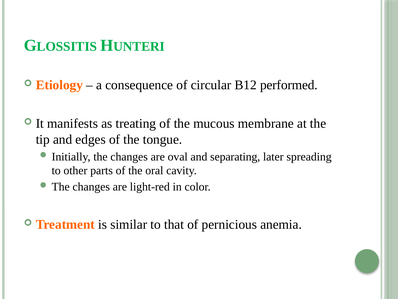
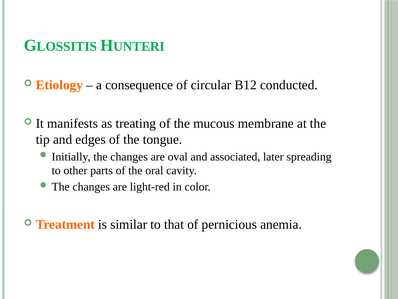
performed: performed -> conducted
separating: separating -> associated
